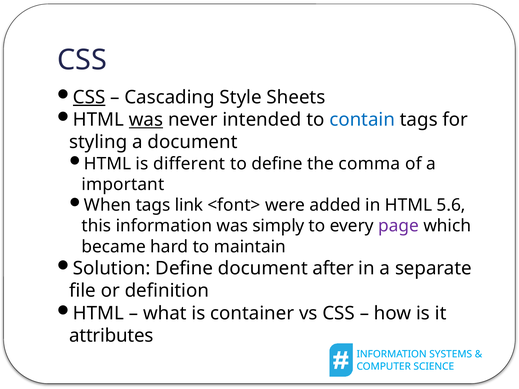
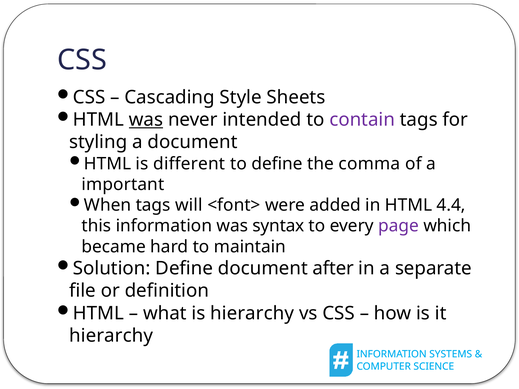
CSS at (89, 97) underline: present -> none
contain colour: blue -> purple
link: link -> will
5.6: 5.6 -> 4.4
simply: simply -> syntax
is container: container -> hierarchy
attributes at (111, 336): attributes -> hierarchy
